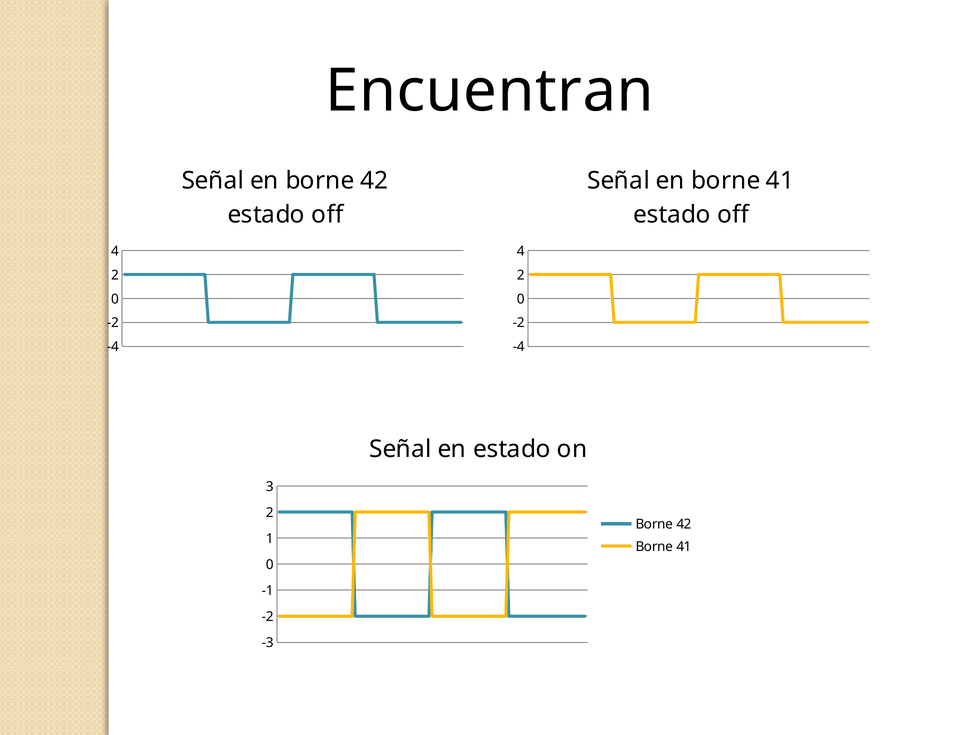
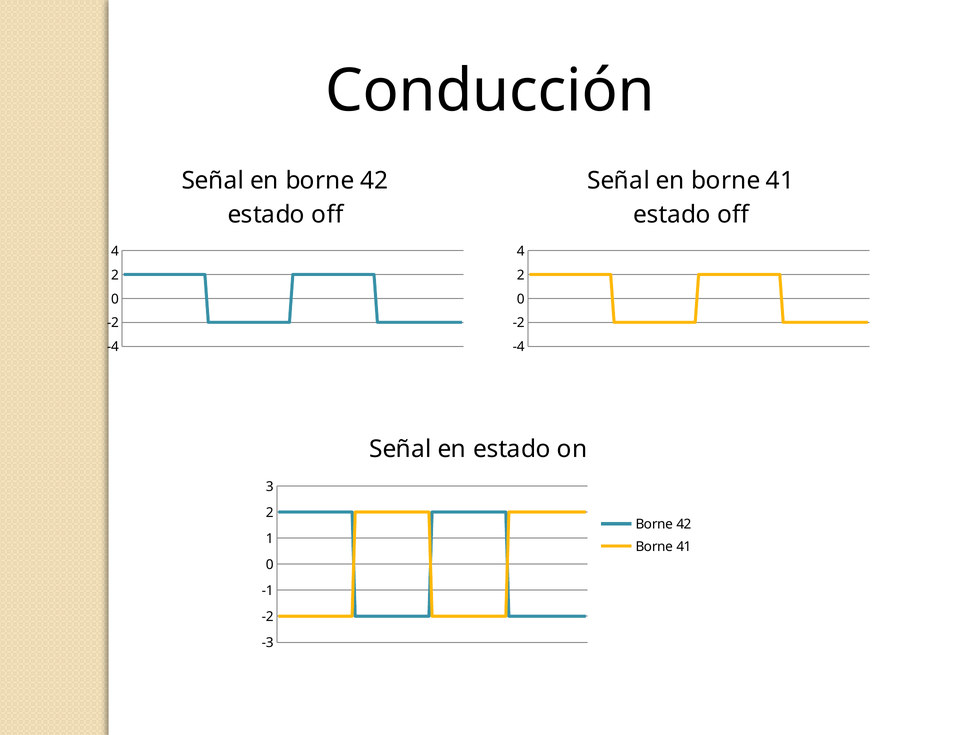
Encuentran: Encuentran -> Conducción
